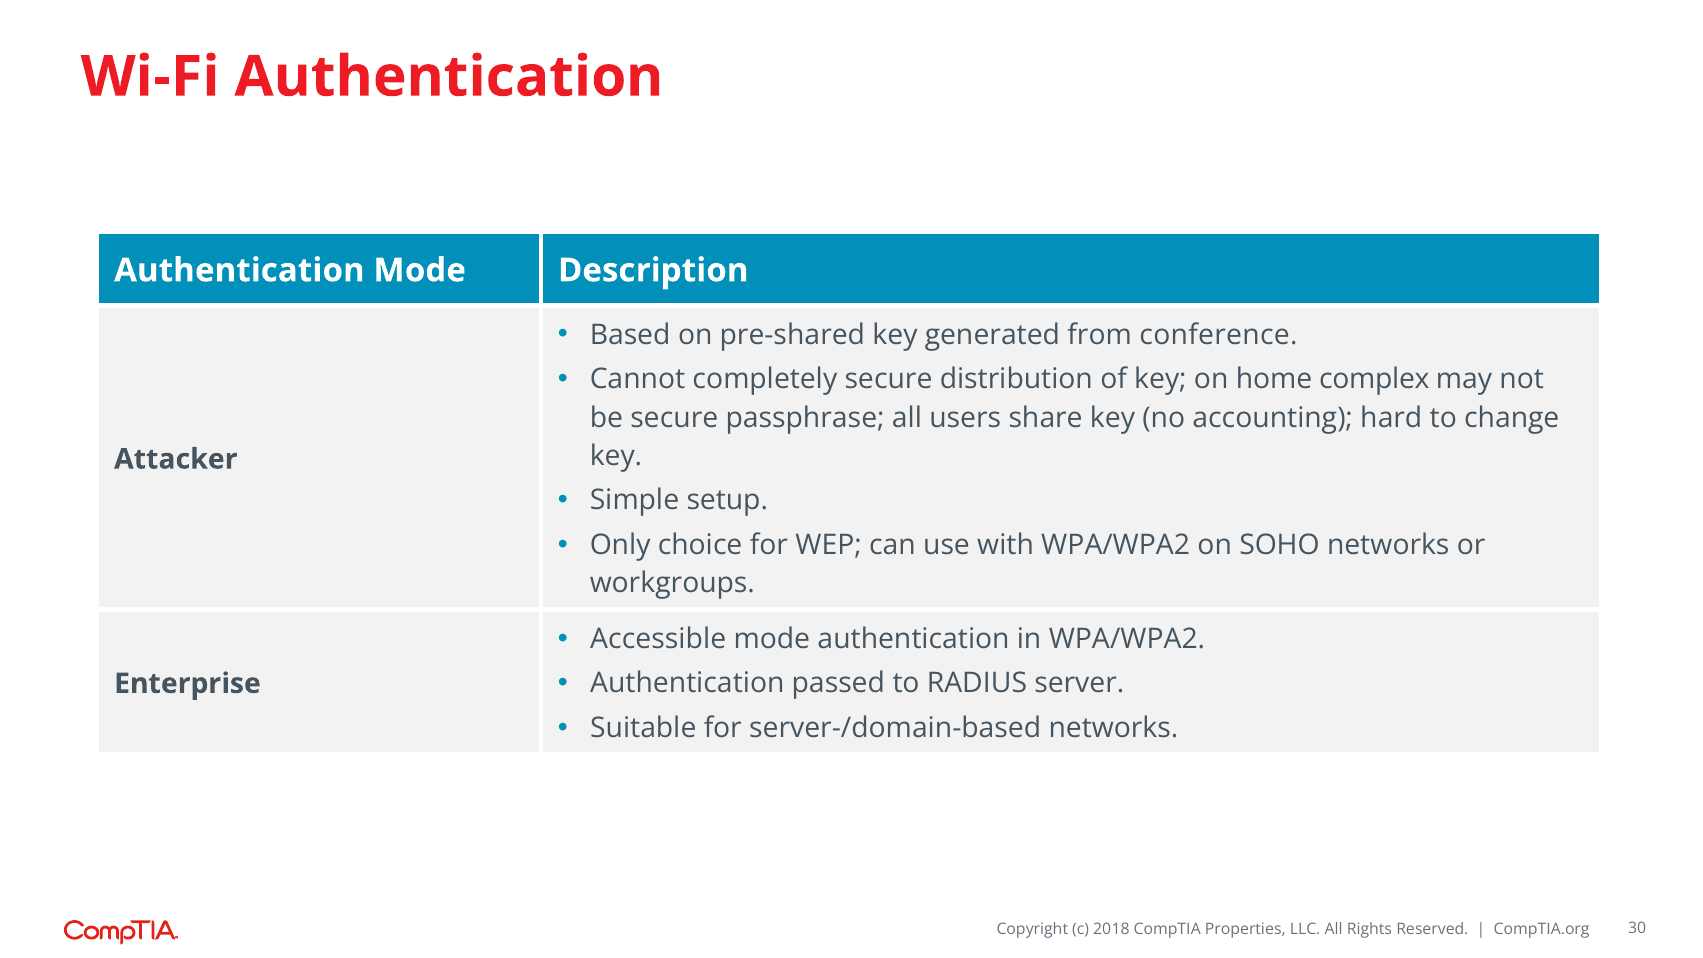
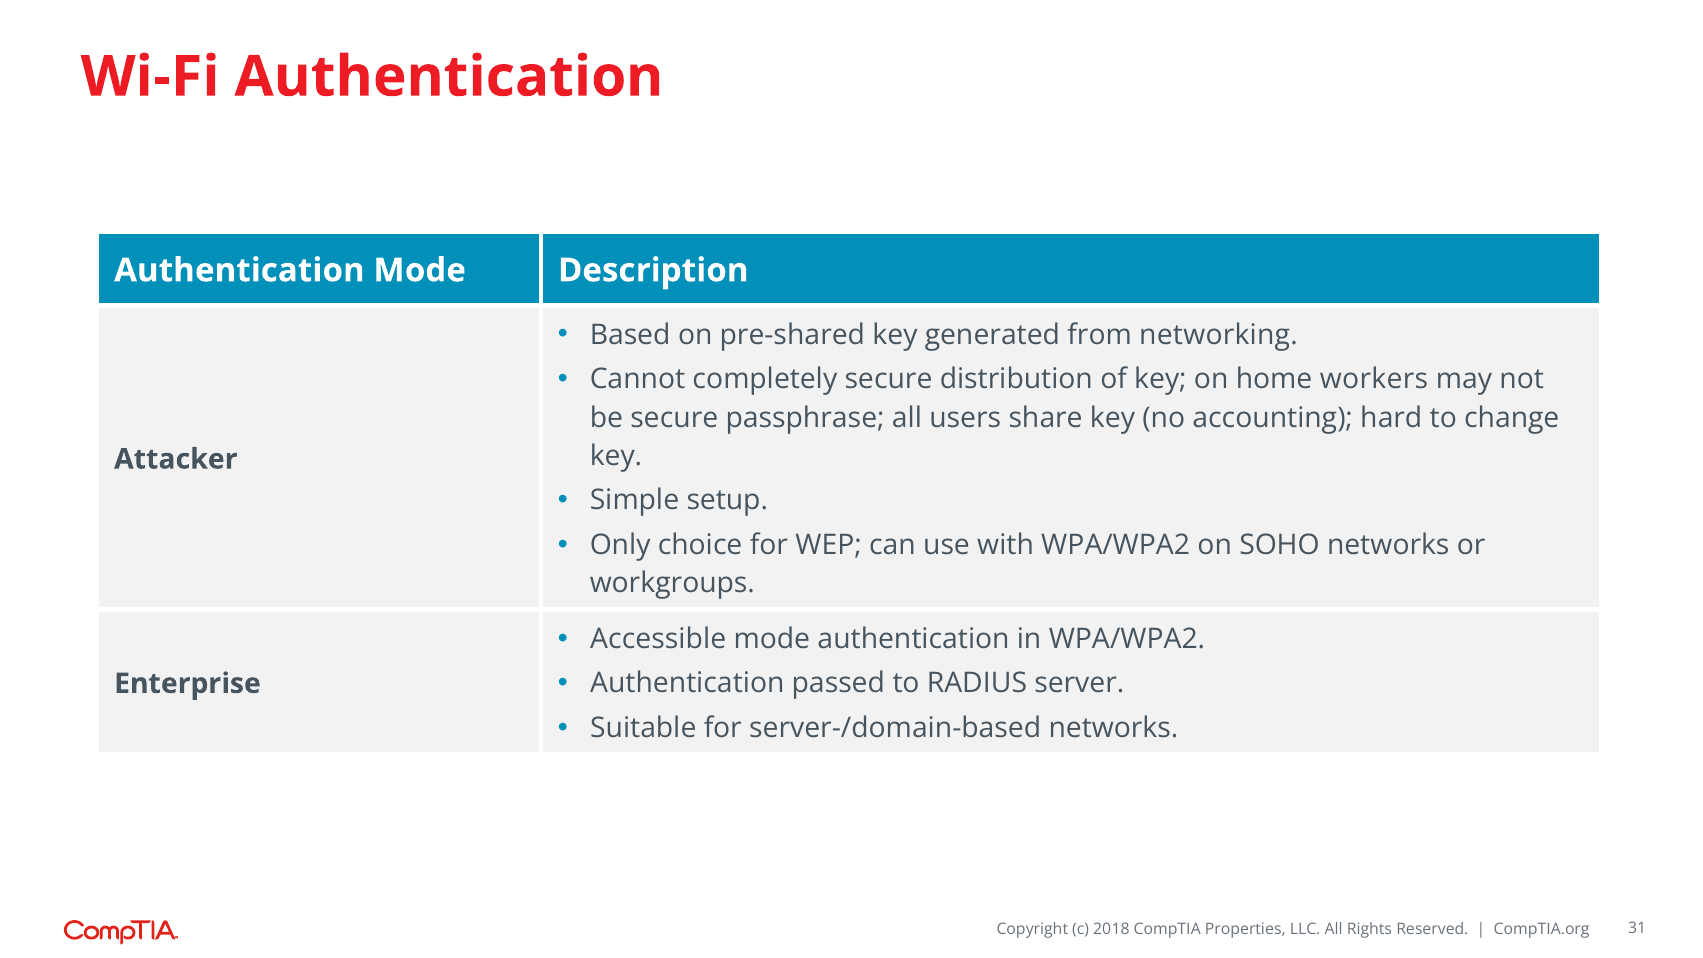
conference: conference -> networking
complex: complex -> workers
30: 30 -> 31
